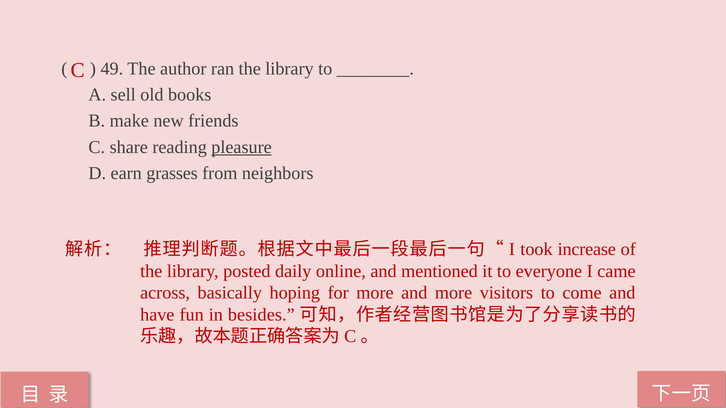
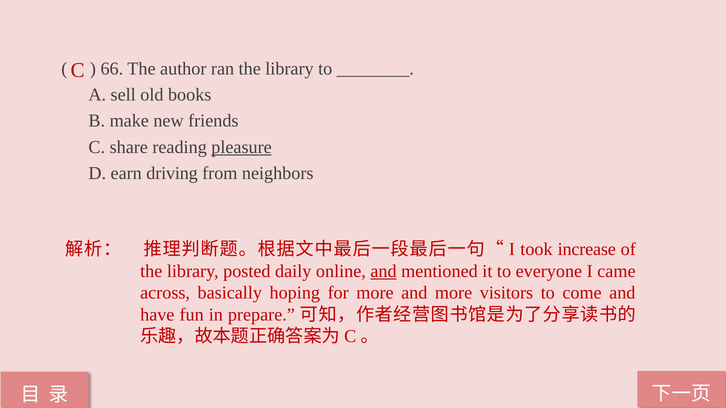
49: 49 -> 66
grasses: grasses -> driving
and at (384, 271) underline: none -> present
besides: besides -> prepare
